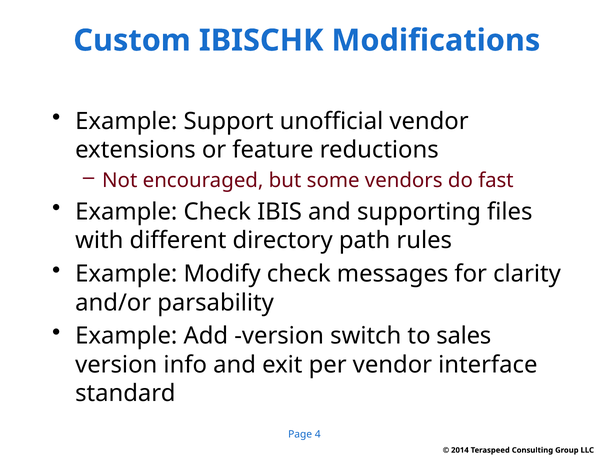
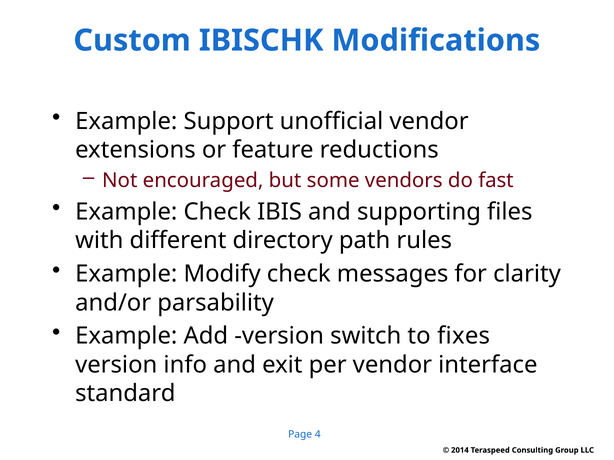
sales: sales -> fixes
